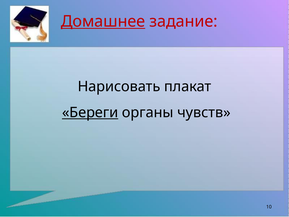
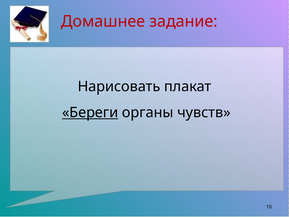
Домашнее underline: present -> none
